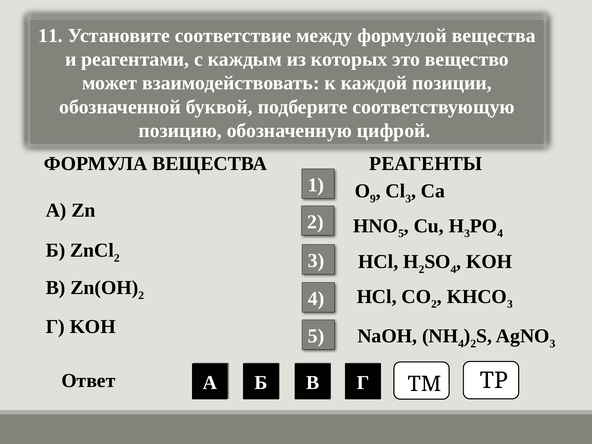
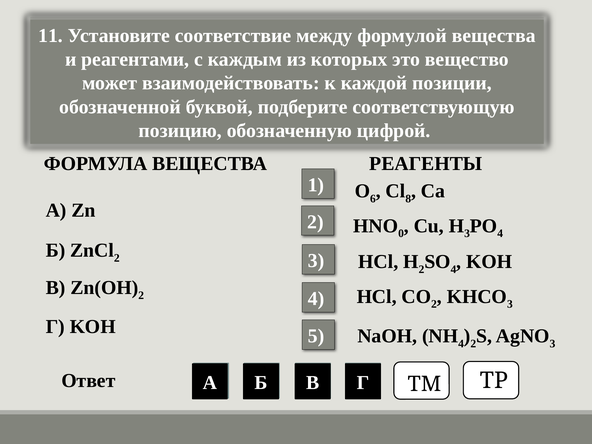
9: 9 -> 6
3 at (408, 199): 3 -> 8
5 at (401, 234): 5 -> 0
